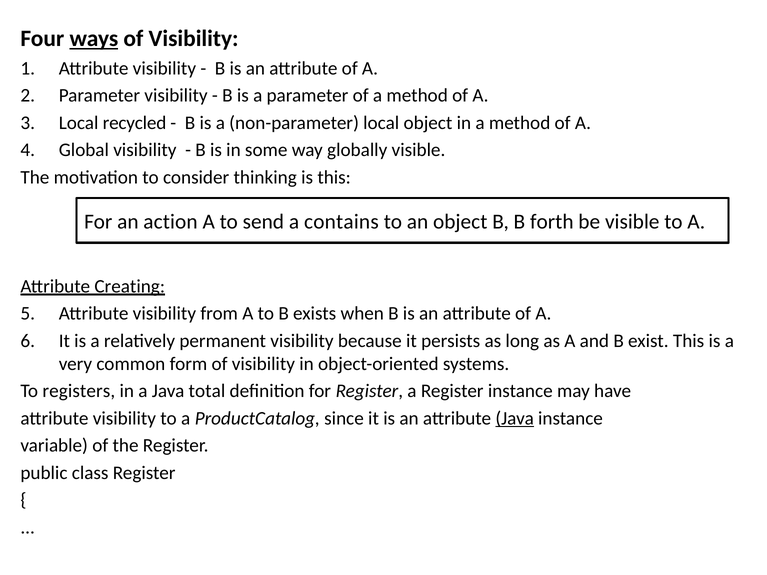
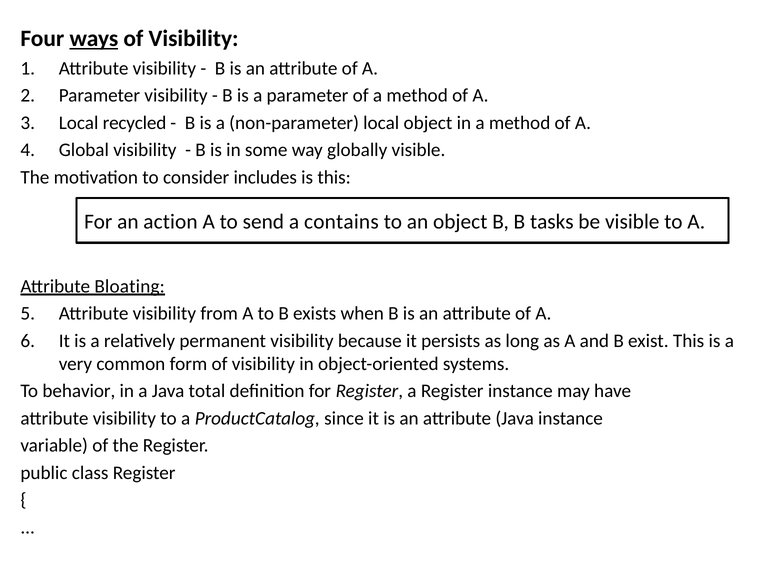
thinking: thinking -> includes
forth: forth -> tasks
Creating: Creating -> Bloating
registers: registers -> behavior
Java at (515, 418) underline: present -> none
